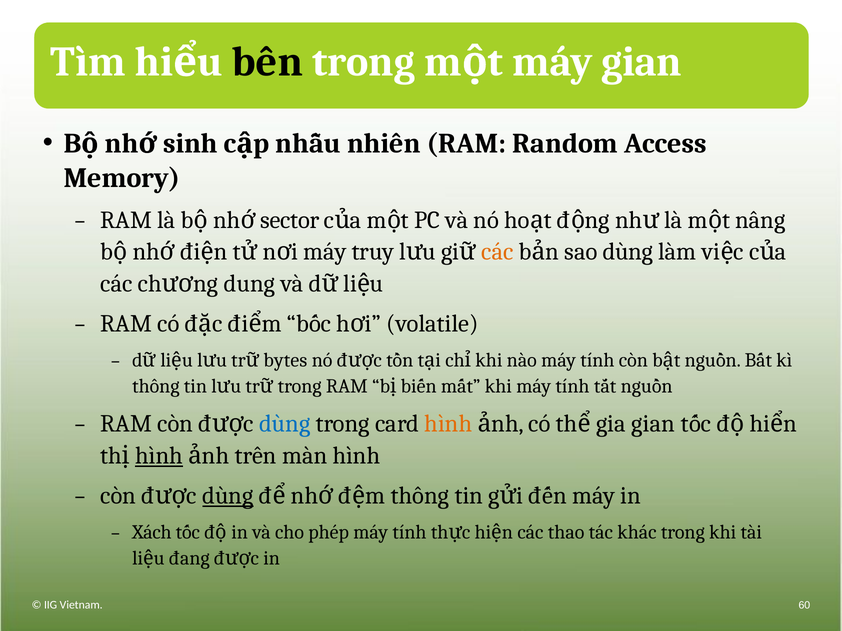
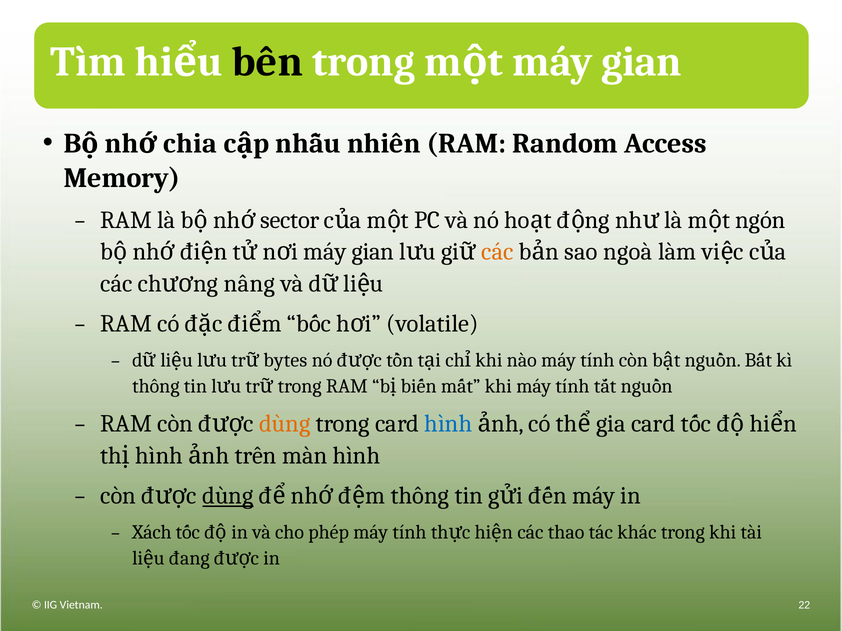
sinh: sinh -> chia
nâng: nâng -> ngón
truy at (373, 252): truy -> gian
sao dùng: dùng -> ngoà
dung: dung -> nâng
dùng at (285, 424) colour: blue -> orange
hình at (448, 424) colour: orange -> blue
gia gian: gian -> card
hình at (159, 456) underline: present -> none
60: 60 -> 22
